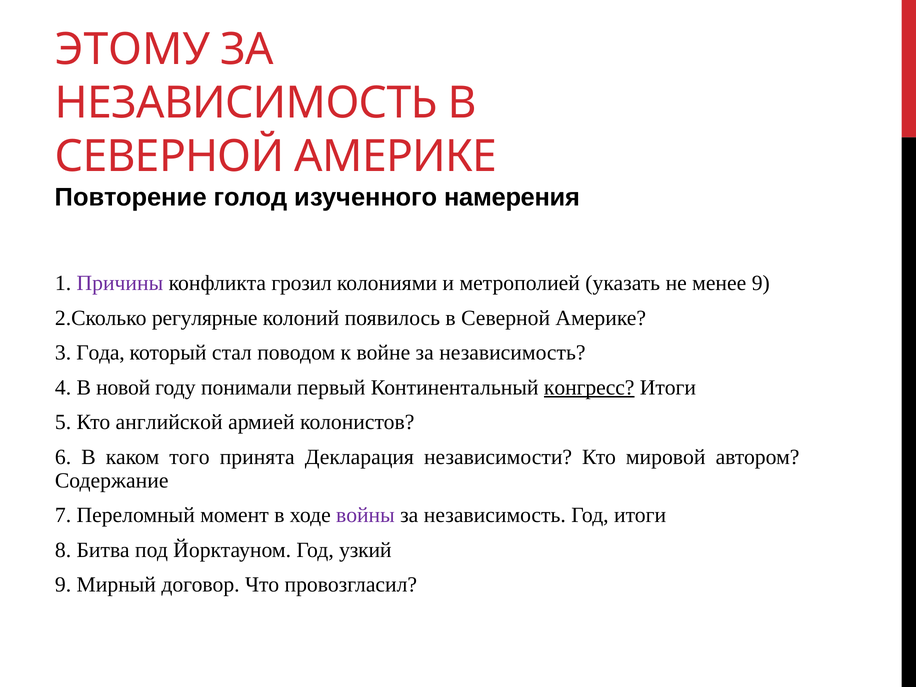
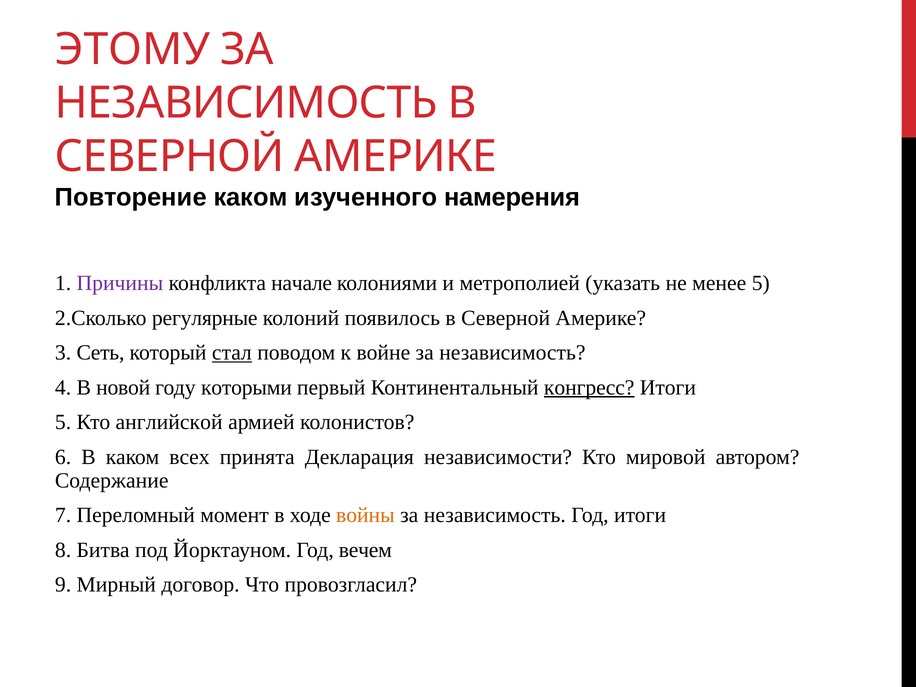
Повторение голод: голод -> каком
грозил: грозил -> начале
менее 9: 9 -> 5
Года: Года -> Сеть
стал underline: none -> present
понимали: понимали -> которыми
того: того -> всех
войны colour: purple -> orange
узкий: узкий -> вечем
